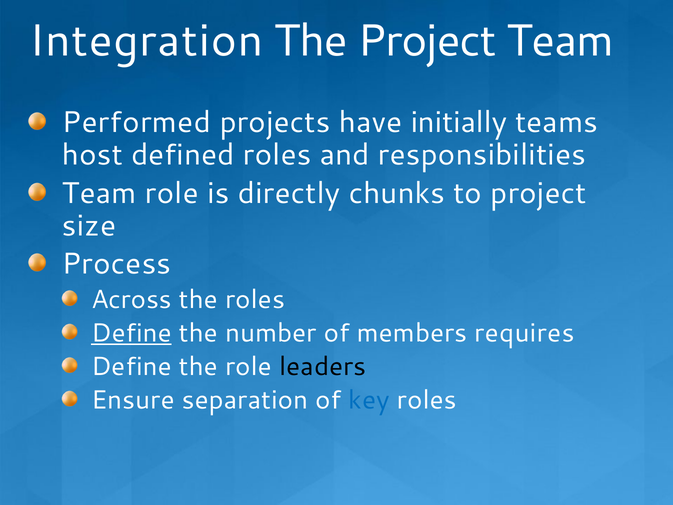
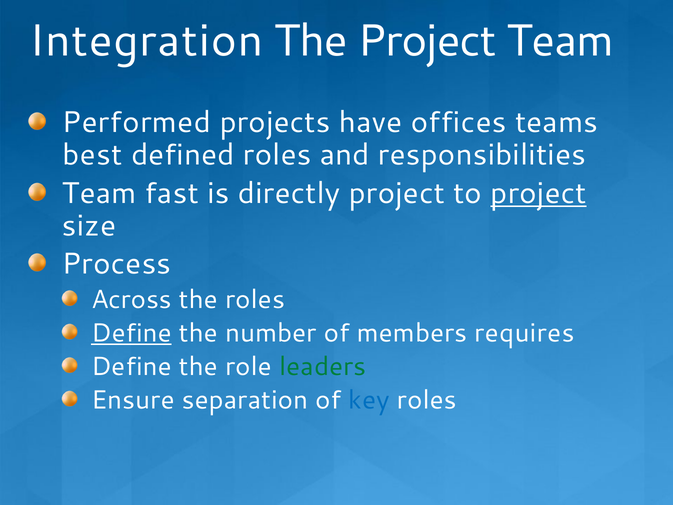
initially: initially -> offices
host: host -> best
Team role: role -> fast
directly chunks: chunks -> project
project at (538, 193) underline: none -> present
leaders colour: black -> green
